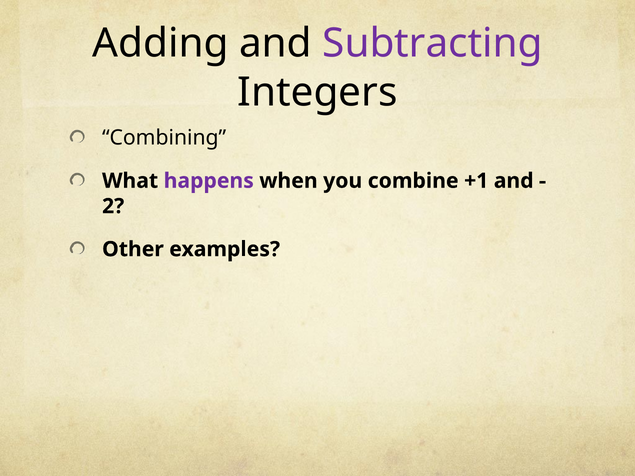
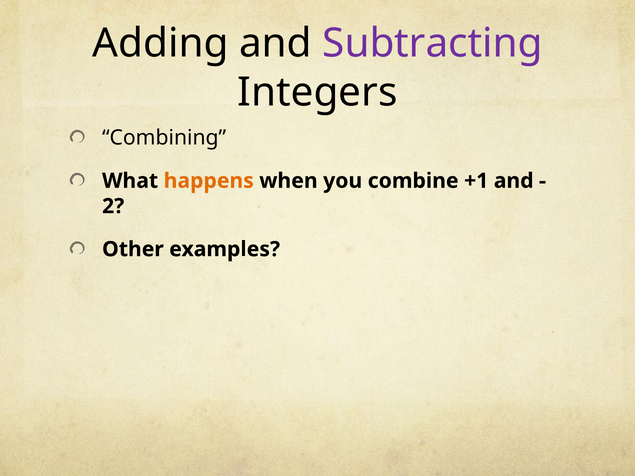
happens colour: purple -> orange
